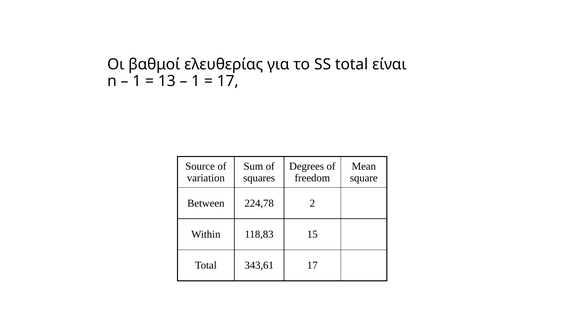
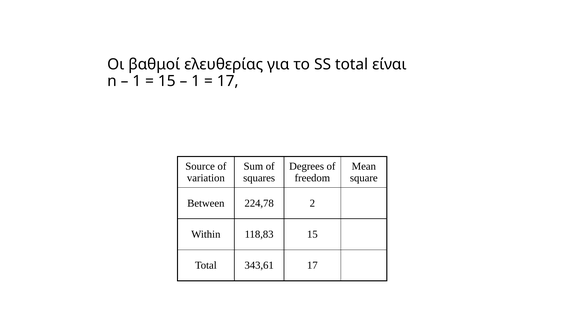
13 at (167, 81): 13 -> 15
